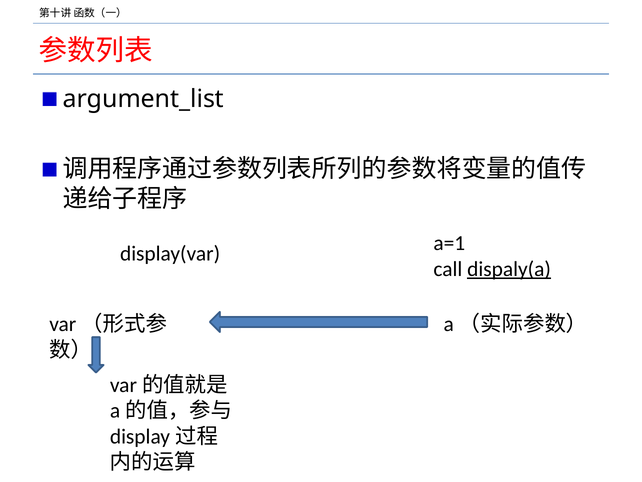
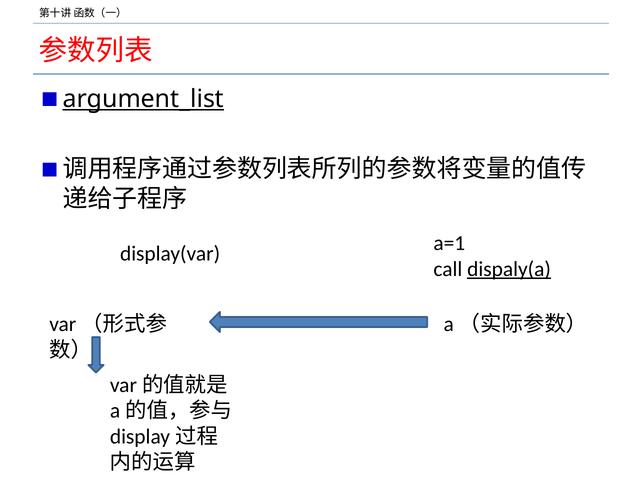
argument_list underline: none -> present
